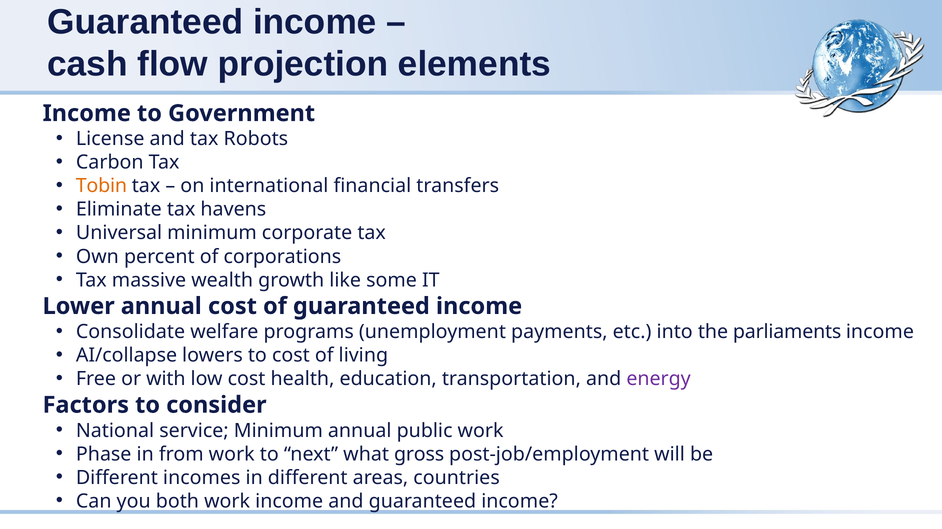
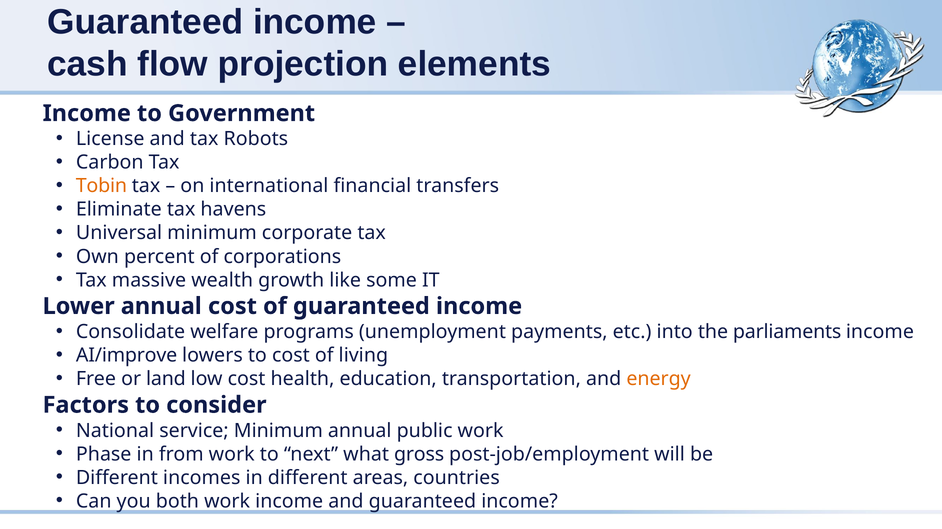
AI/collapse: AI/collapse -> AI/improve
with: with -> land
energy colour: purple -> orange
